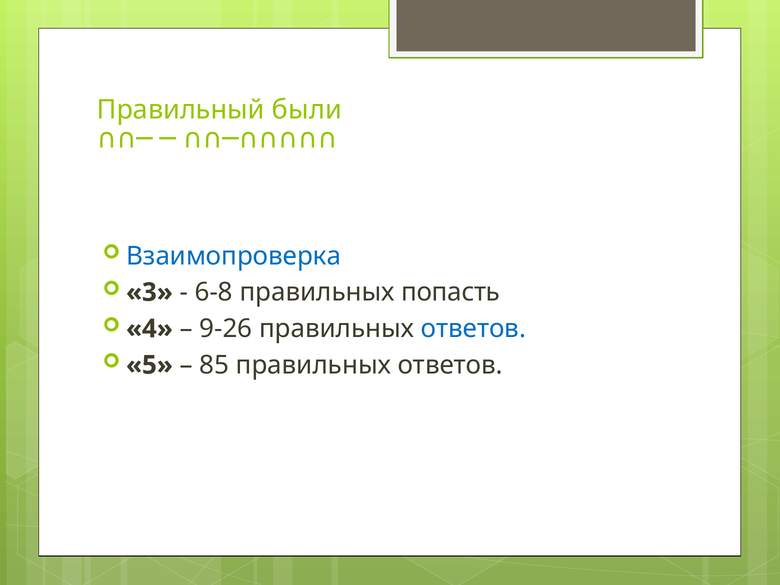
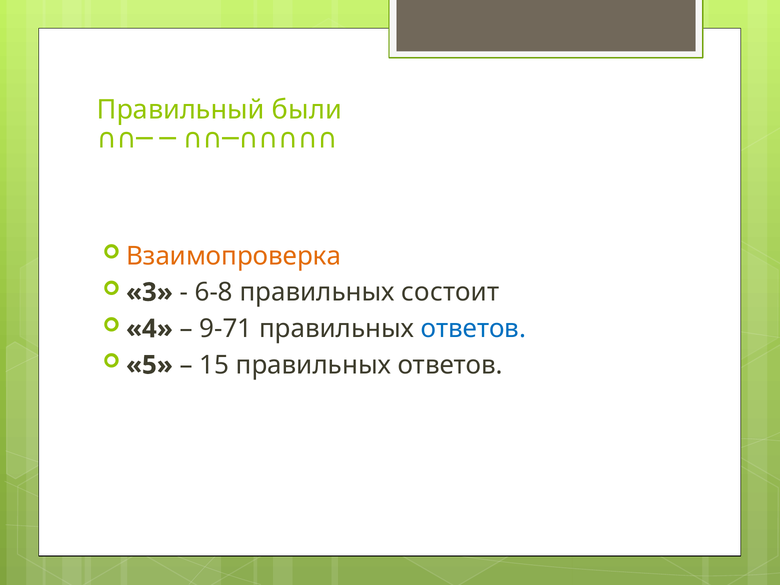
Взаимопроверка colour: blue -> orange
попасть: попасть -> состоит
9-26: 9-26 -> 9-71
85: 85 -> 15
